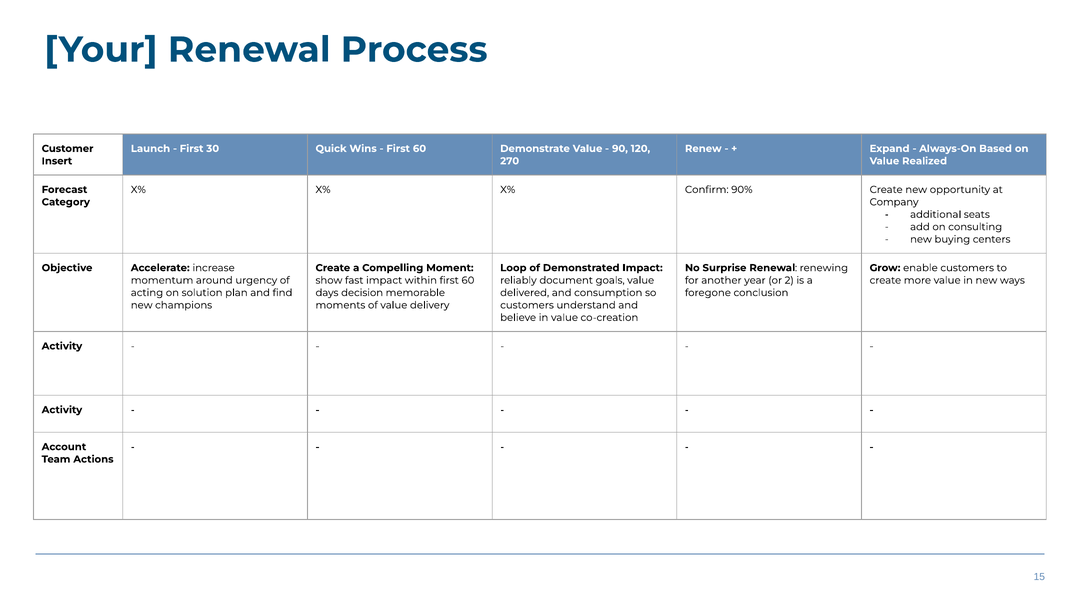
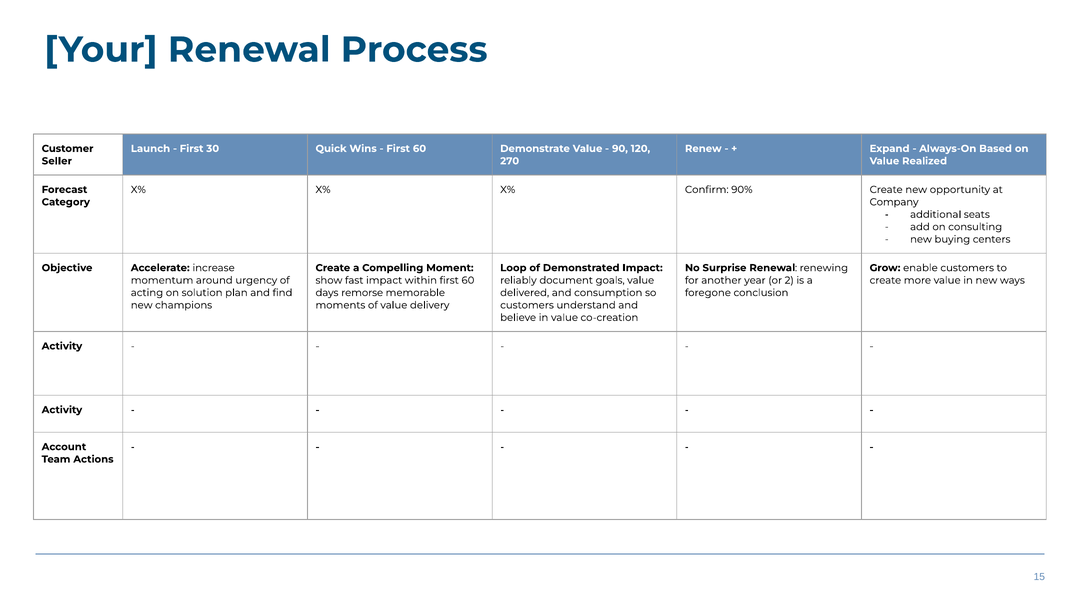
Insert: Insert -> Seller
decision: decision -> remorse
